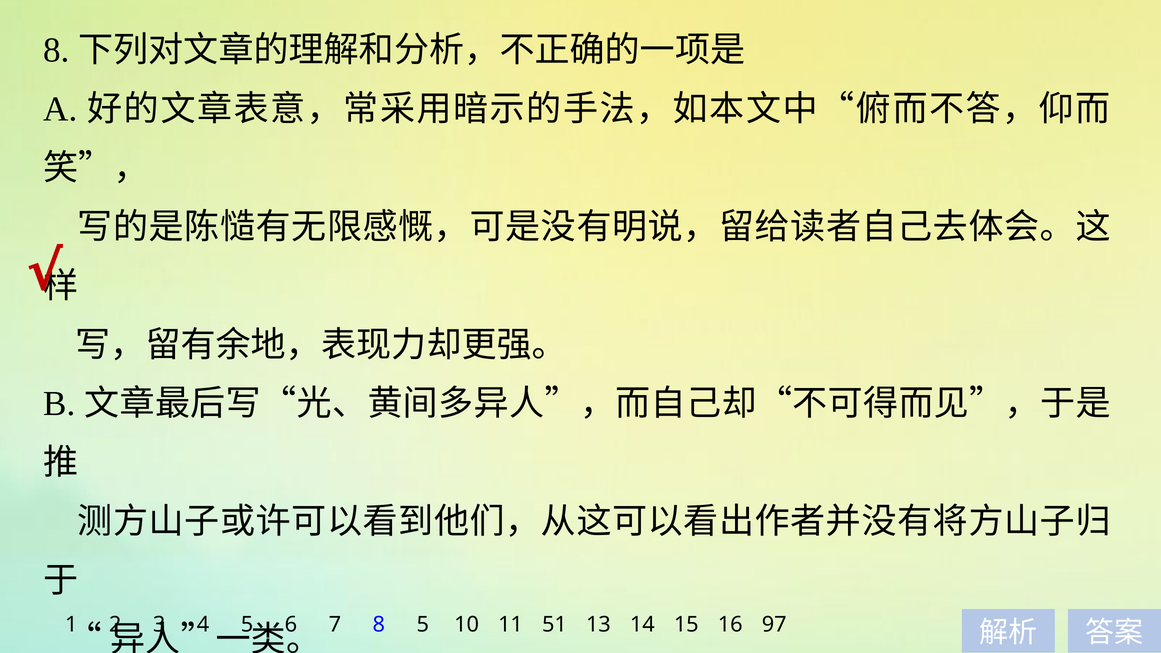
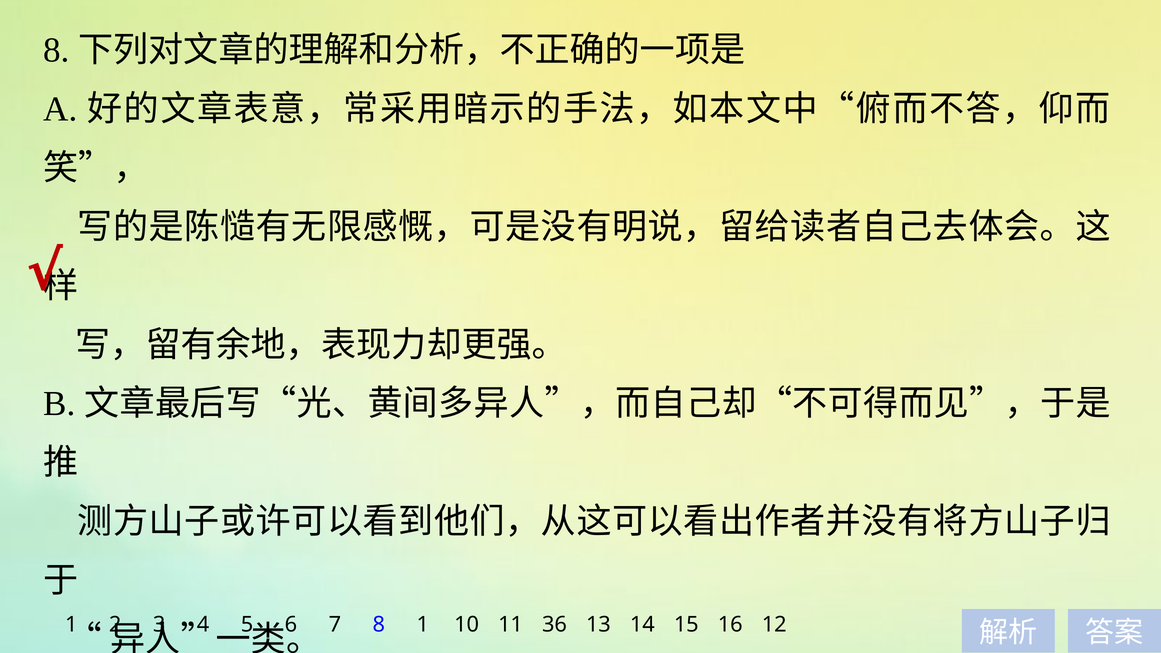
8 5: 5 -> 1
51: 51 -> 36
97: 97 -> 12
